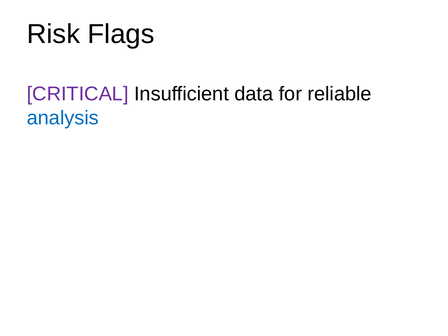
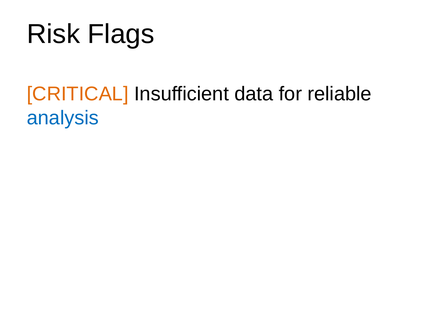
CRITICAL colour: purple -> orange
